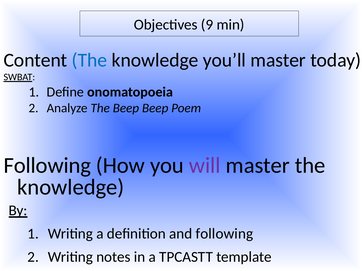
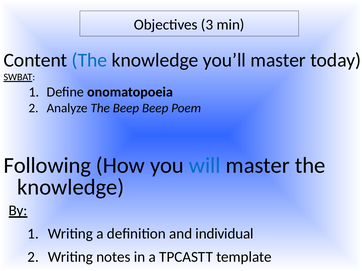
9: 9 -> 3
will colour: purple -> blue
and following: following -> individual
